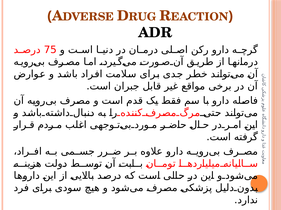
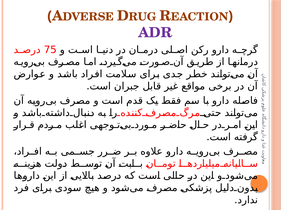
ADR colour: black -> purple
